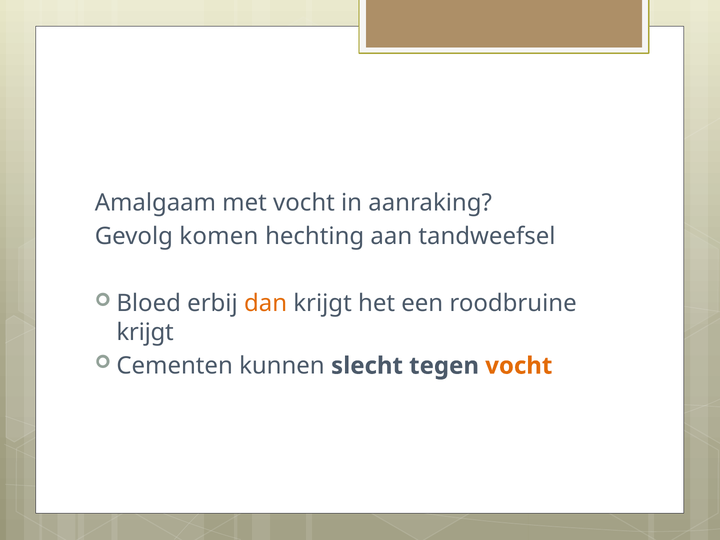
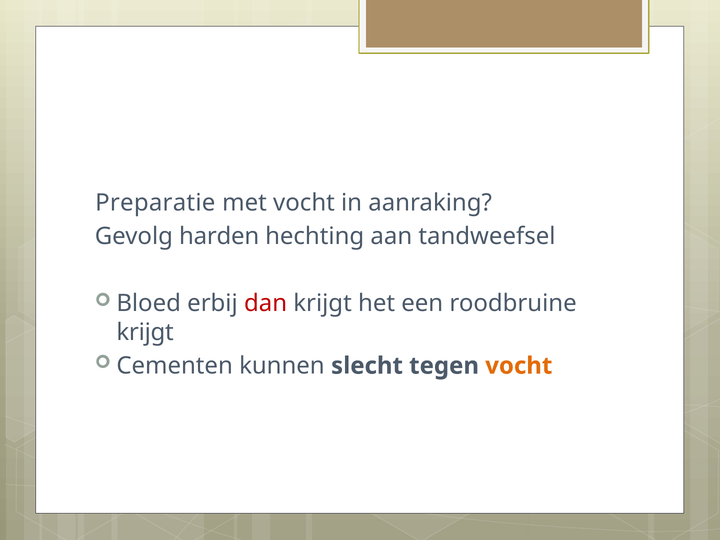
Amalgaam: Amalgaam -> Preparatie
komen: komen -> harden
dan colour: orange -> red
